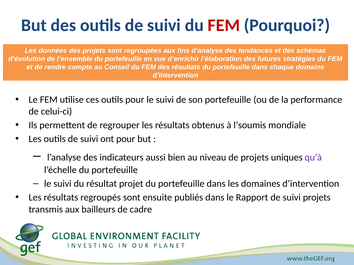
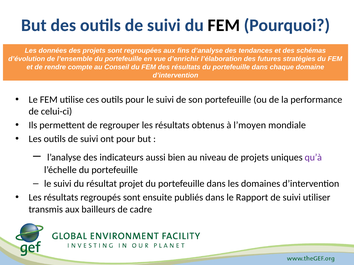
FEM at (224, 25) colour: red -> black
l’soumis: l’soumis -> l’moyen
suivi projets: projets -> utiliser
